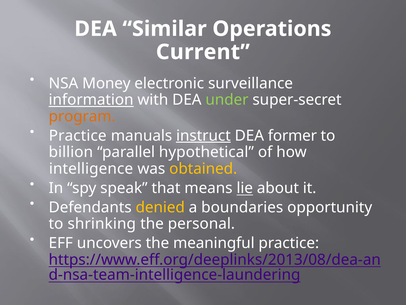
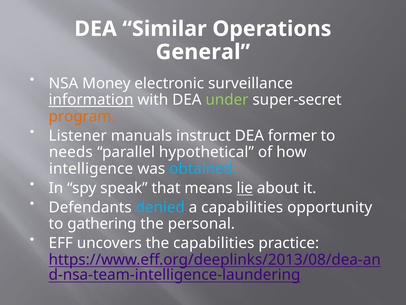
Current: Current -> General
Practice at (78, 135): Practice -> Listener
instruct underline: present -> none
billion: billion -> needs
obtained colour: yellow -> light blue
denied colour: yellow -> light blue
a boundaries: boundaries -> capabilities
shrinking: shrinking -> gathering
the meaningful: meaningful -> capabilities
